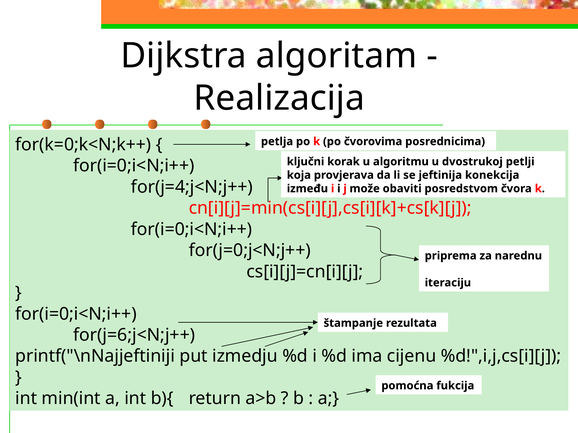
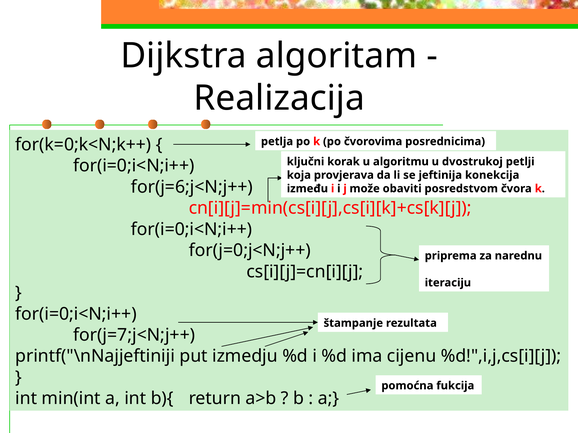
for(j=4;j<N;j++: for(j=4;j<N;j++ -> for(j=6;j<N;j++
for(j=6;j<N;j++: for(j=6;j<N;j++ -> for(j=7;j<N;j++
